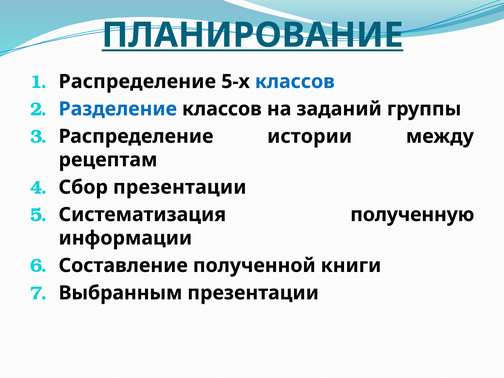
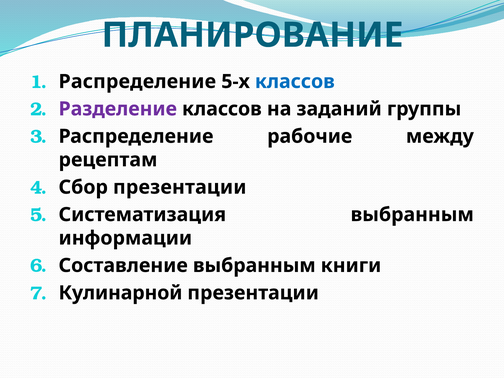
ПЛАНИРОВАНИЕ underline: present -> none
Разделение colour: blue -> purple
истории: истории -> рабочие
Систематизация полученную: полученную -> выбранным
Составление полученной: полученной -> выбранным
Выбранным: Выбранным -> Кулинарной
